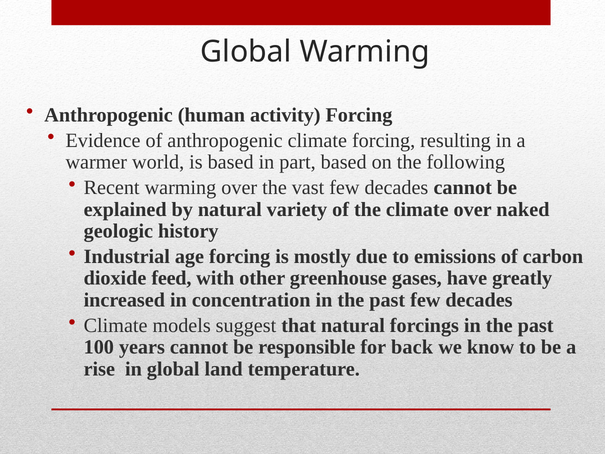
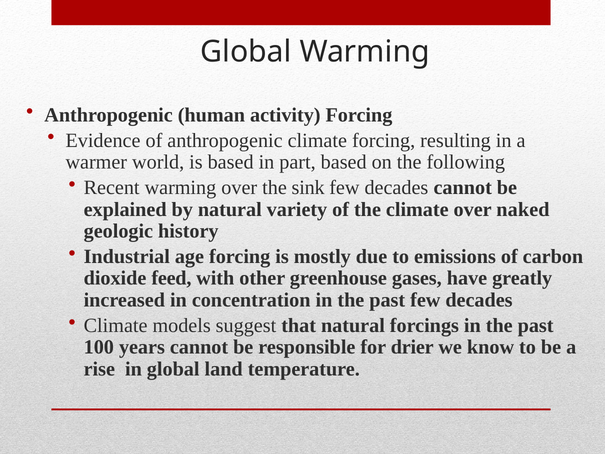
vast: vast -> sink
back: back -> drier
